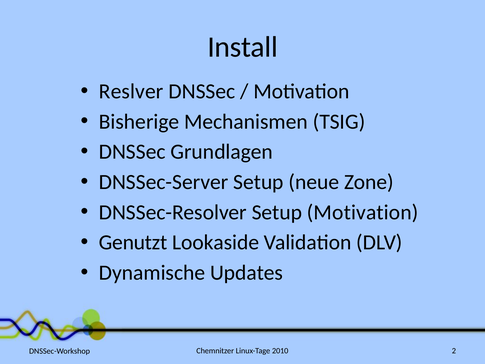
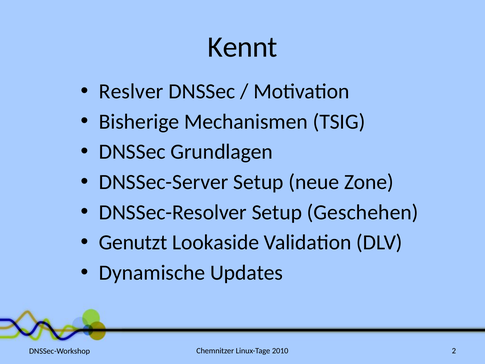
Install: Install -> Kennt
Setup Motivation: Motivation -> Geschehen
